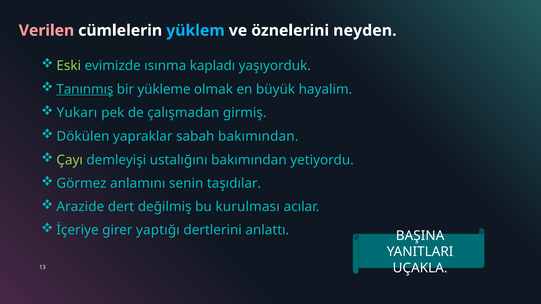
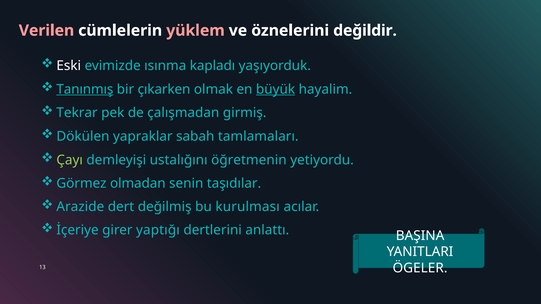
yüklem colour: light blue -> pink
neyden: neyden -> değildir
Eski colour: light green -> white
yükleme: yükleme -> çıkarken
büyük underline: none -> present
Yukarı: Yukarı -> Tekrar
sabah bakımından: bakımından -> tamlamaları
ustalığını bakımından: bakımından -> öğretmenin
anlamını: anlamını -> olmadan
UÇAKLA: UÇAKLA -> ÖGELER
